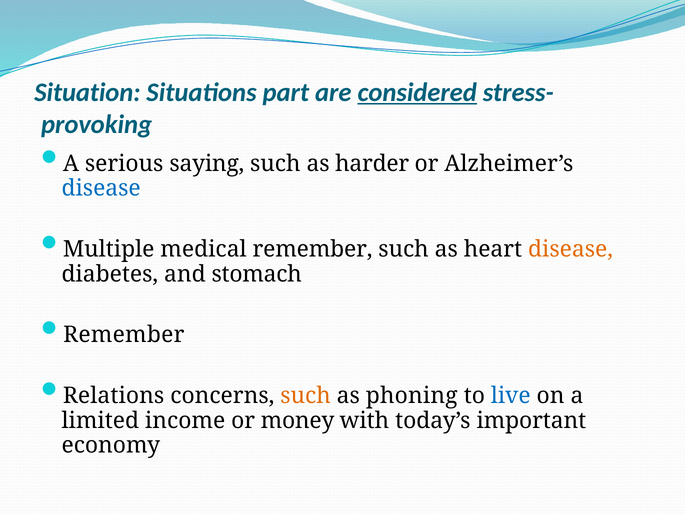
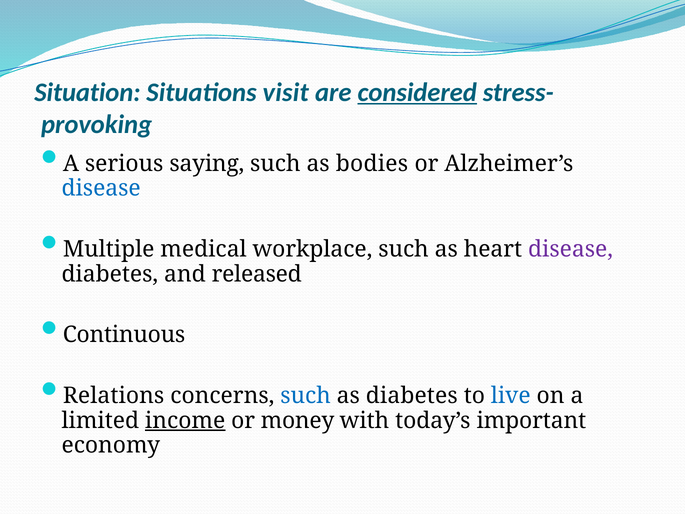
part: part -> visit
harder: harder -> bodies
medical remember: remember -> workplace
disease at (571, 249) colour: orange -> purple
stomach: stomach -> released
Remember at (124, 335): Remember -> Continuous
such at (306, 396) colour: orange -> blue
as phoning: phoning -> diabetes
income underline: none -> present
